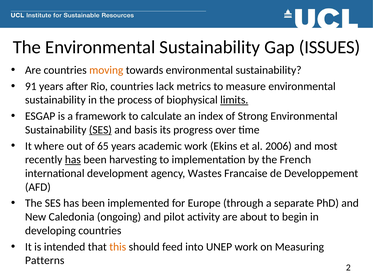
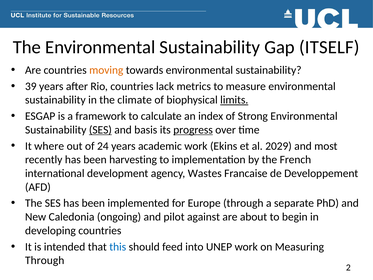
ISSUES: ISSUES -> ITSELF
91: 91 -> 39
process: process -> climate
progress underline: none -> present
65: 65 -> 24
2006: 2006 -> 2029
has at (73, 160) underline: present -> none
activity: activity -> against
this colour: orange -> blue
Patterns at (45, 260): Patterns -> Through
